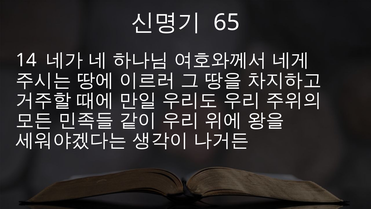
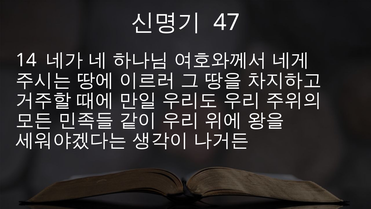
65: 65 -> 47
